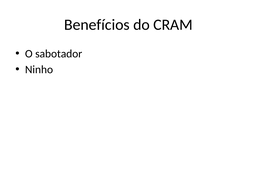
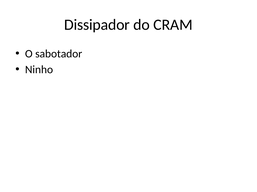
Benefícios: Benefícios -> Dissipador
